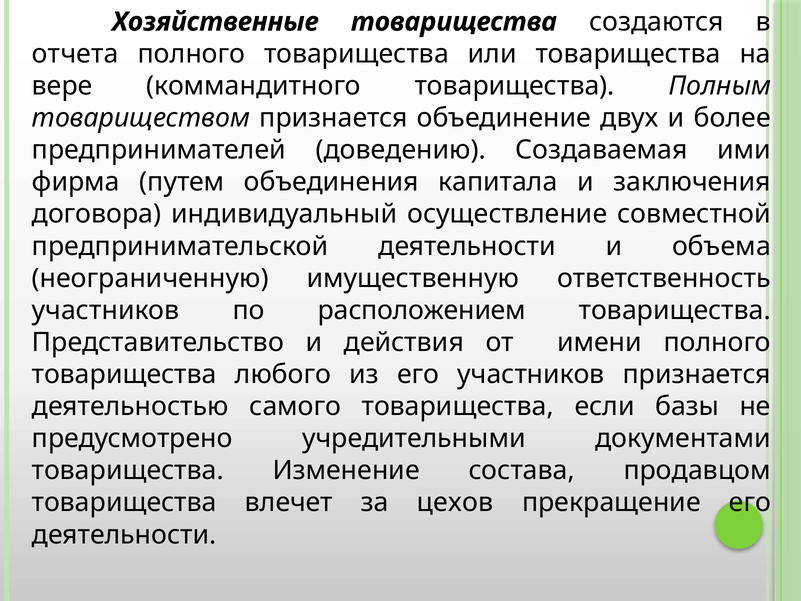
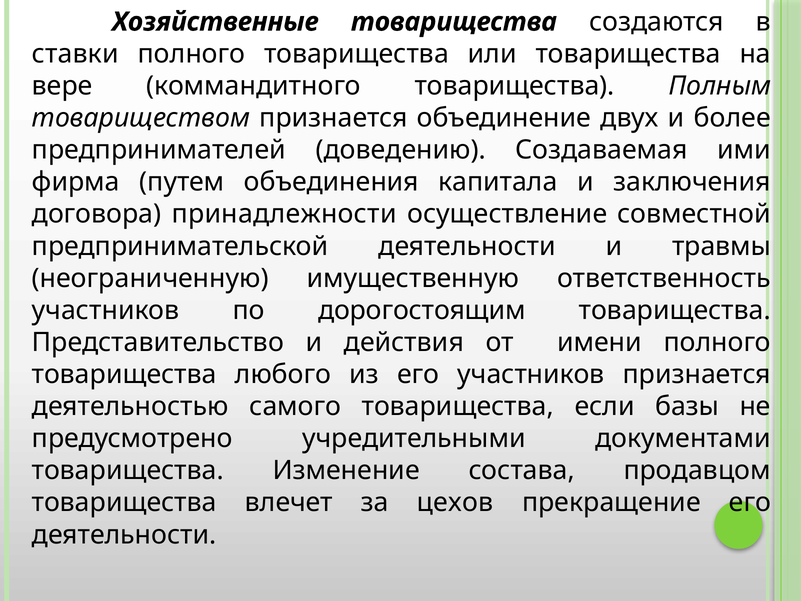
отчета: отчета -> ставки
индивидуальный: индивидуальный -> принадлежности
объема: объема -> травмы
расположением: расположением -> дорогостоящим
